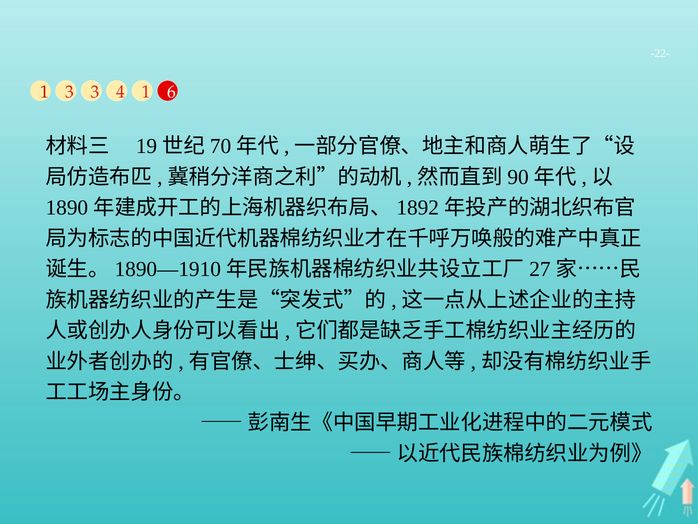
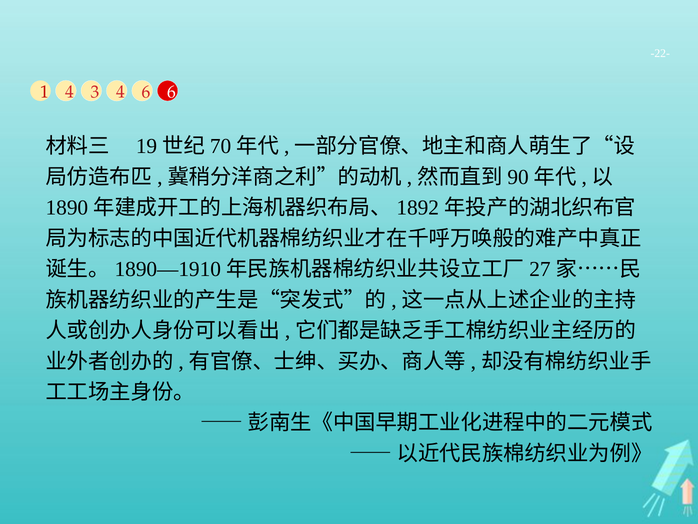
1 3: 3 -> 4
4 1: 1 -> 6
